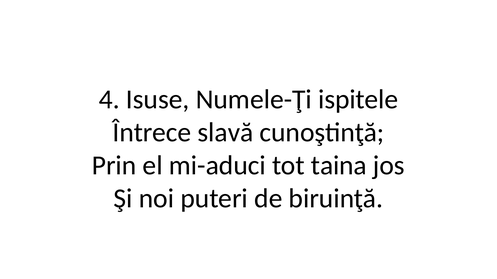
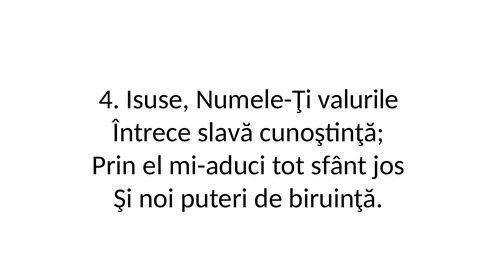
ispitele: ispitele -> valurile
taina: taina -> sfânt
